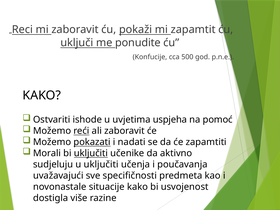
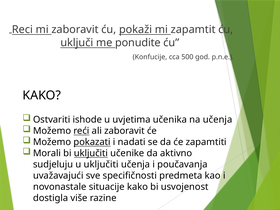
uspjeha: uspjeha -> učenika
na pomoć: pomoć -> učenja
